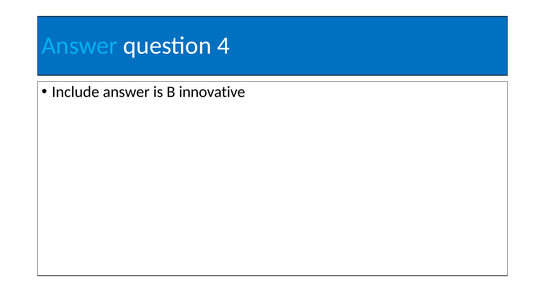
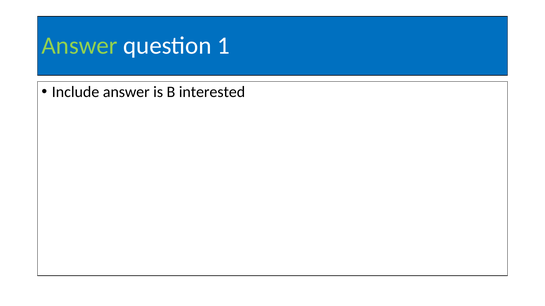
Answer at (80, 46) colour: light blue -> light green
4: 4 -> 1
innovative: innovative -> interested
